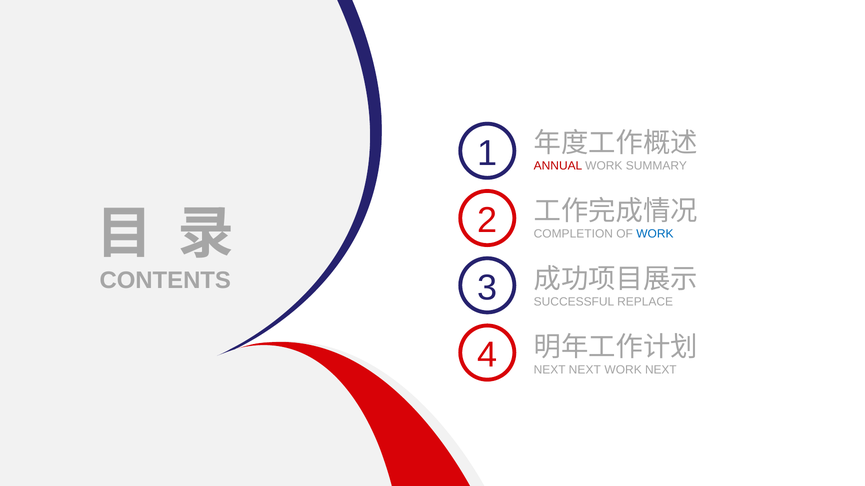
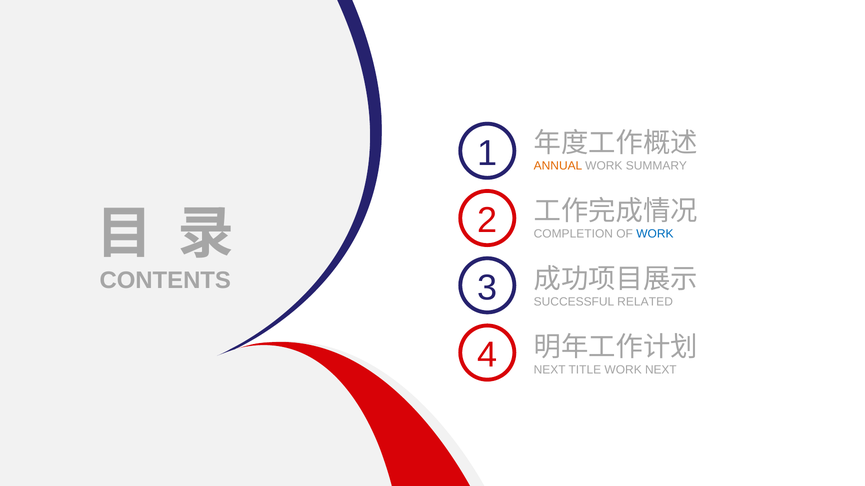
ANNUAL colour: red -> orange
REPLACE: REPLACE -> RELATED
NEXT NEXT: NEXT -> TITLE
